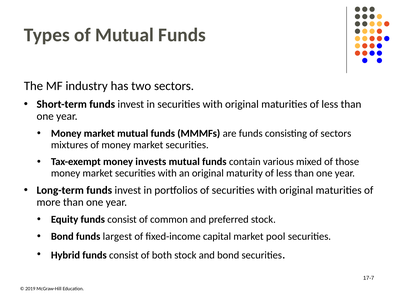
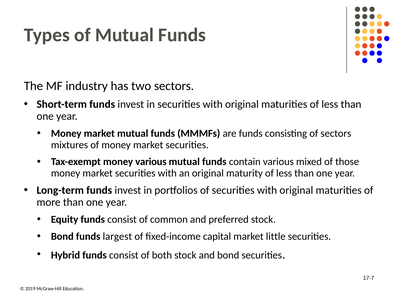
money invests: invests -> various
pool: pool -> little
